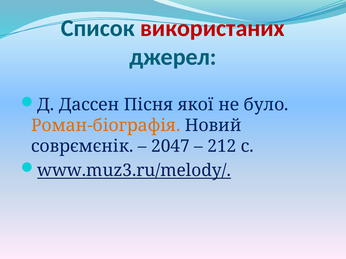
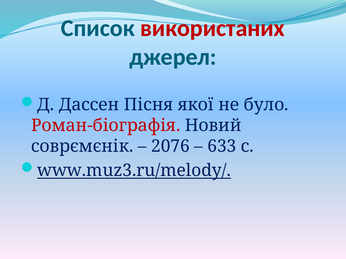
Роман-біографія colour: orange -> red
2047: 2047 -> 2076
212: 212 -> 633
